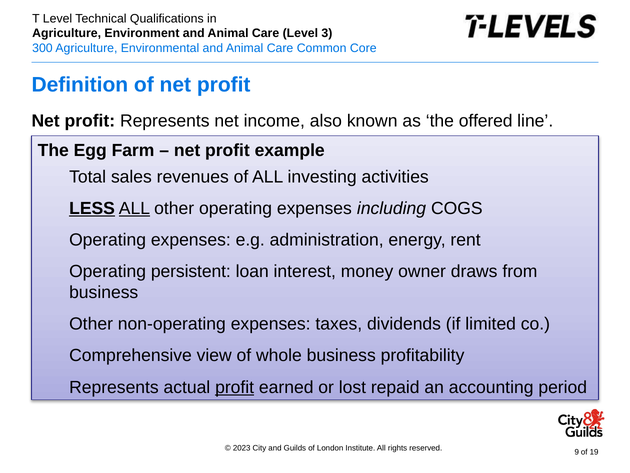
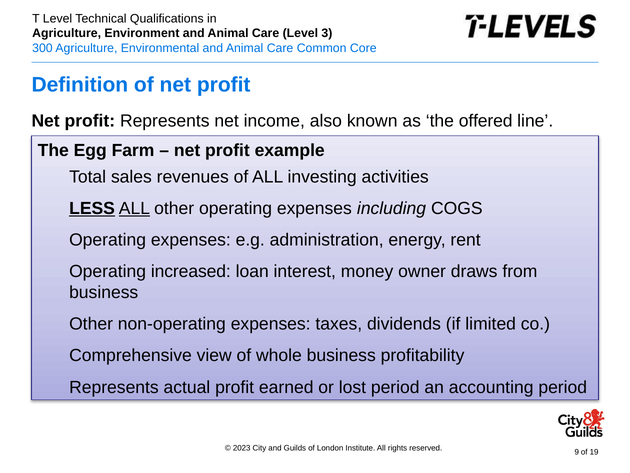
persistent: persistent -> increased
profit at (235, 387) underline: present -> none
lost repaid: repaid -> period
